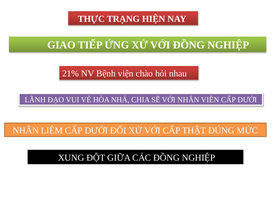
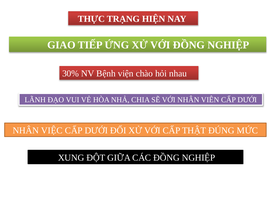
21%: 21% -> 30%
LIÊM: LIÊM -> VIỆC
